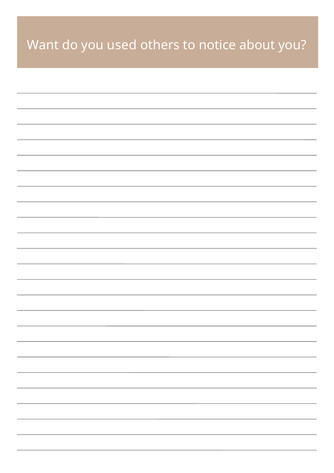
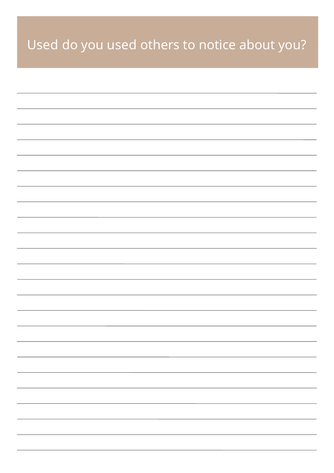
Want at (43, 45): Want -> Used
